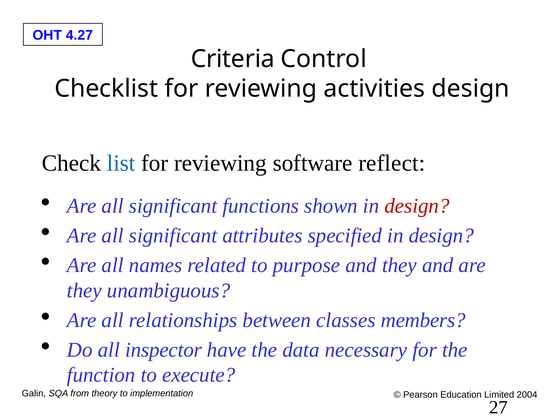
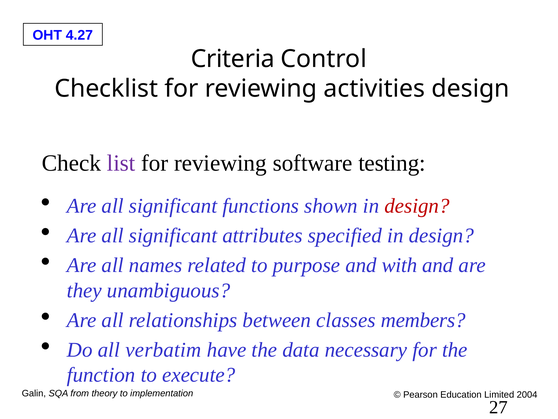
list colour: blue -> purple
reflect: reflect -> testing
and they: they -> with
inspector: inspector -> verbatim
